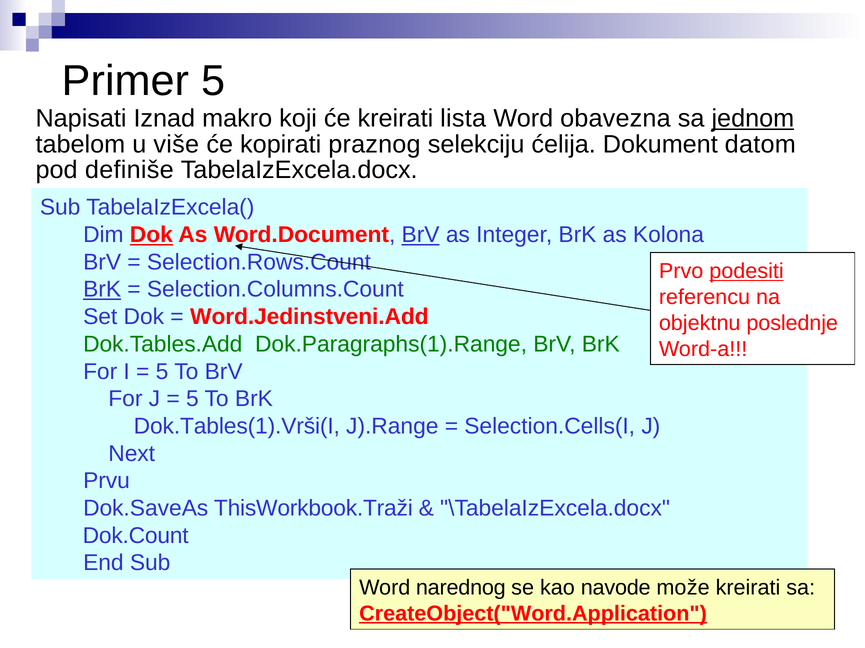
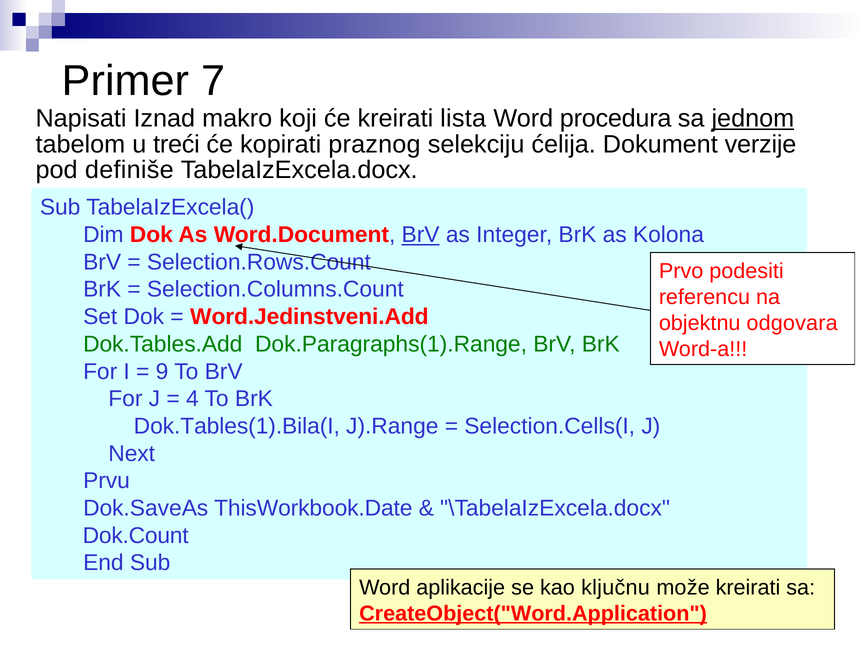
Primer 5: 5 -> 7
obavezna: obavezna -> procedura
više: više -> treći
datom: datom -> verzije
Dok at (151, 235) underline: present -> none
podesiti underline: present -> none
BrK at (102, 290) underline: present -> none
poslednje: poslednje -> odgovara
5 at (162, 372): 5 -> 9
5 at (192, 399): 5 -> 4
Dok.Tables(1).Vrši(I: Dok.Tables(1).Vrši(I -> Dok.Tables(1).Bila(I
ThisWorkbook.Traži: ThisWorkbook.Traži -> ThisWorkbook.Date
narednog: narednog -> aplikacije
navode: navode -> ključnu
